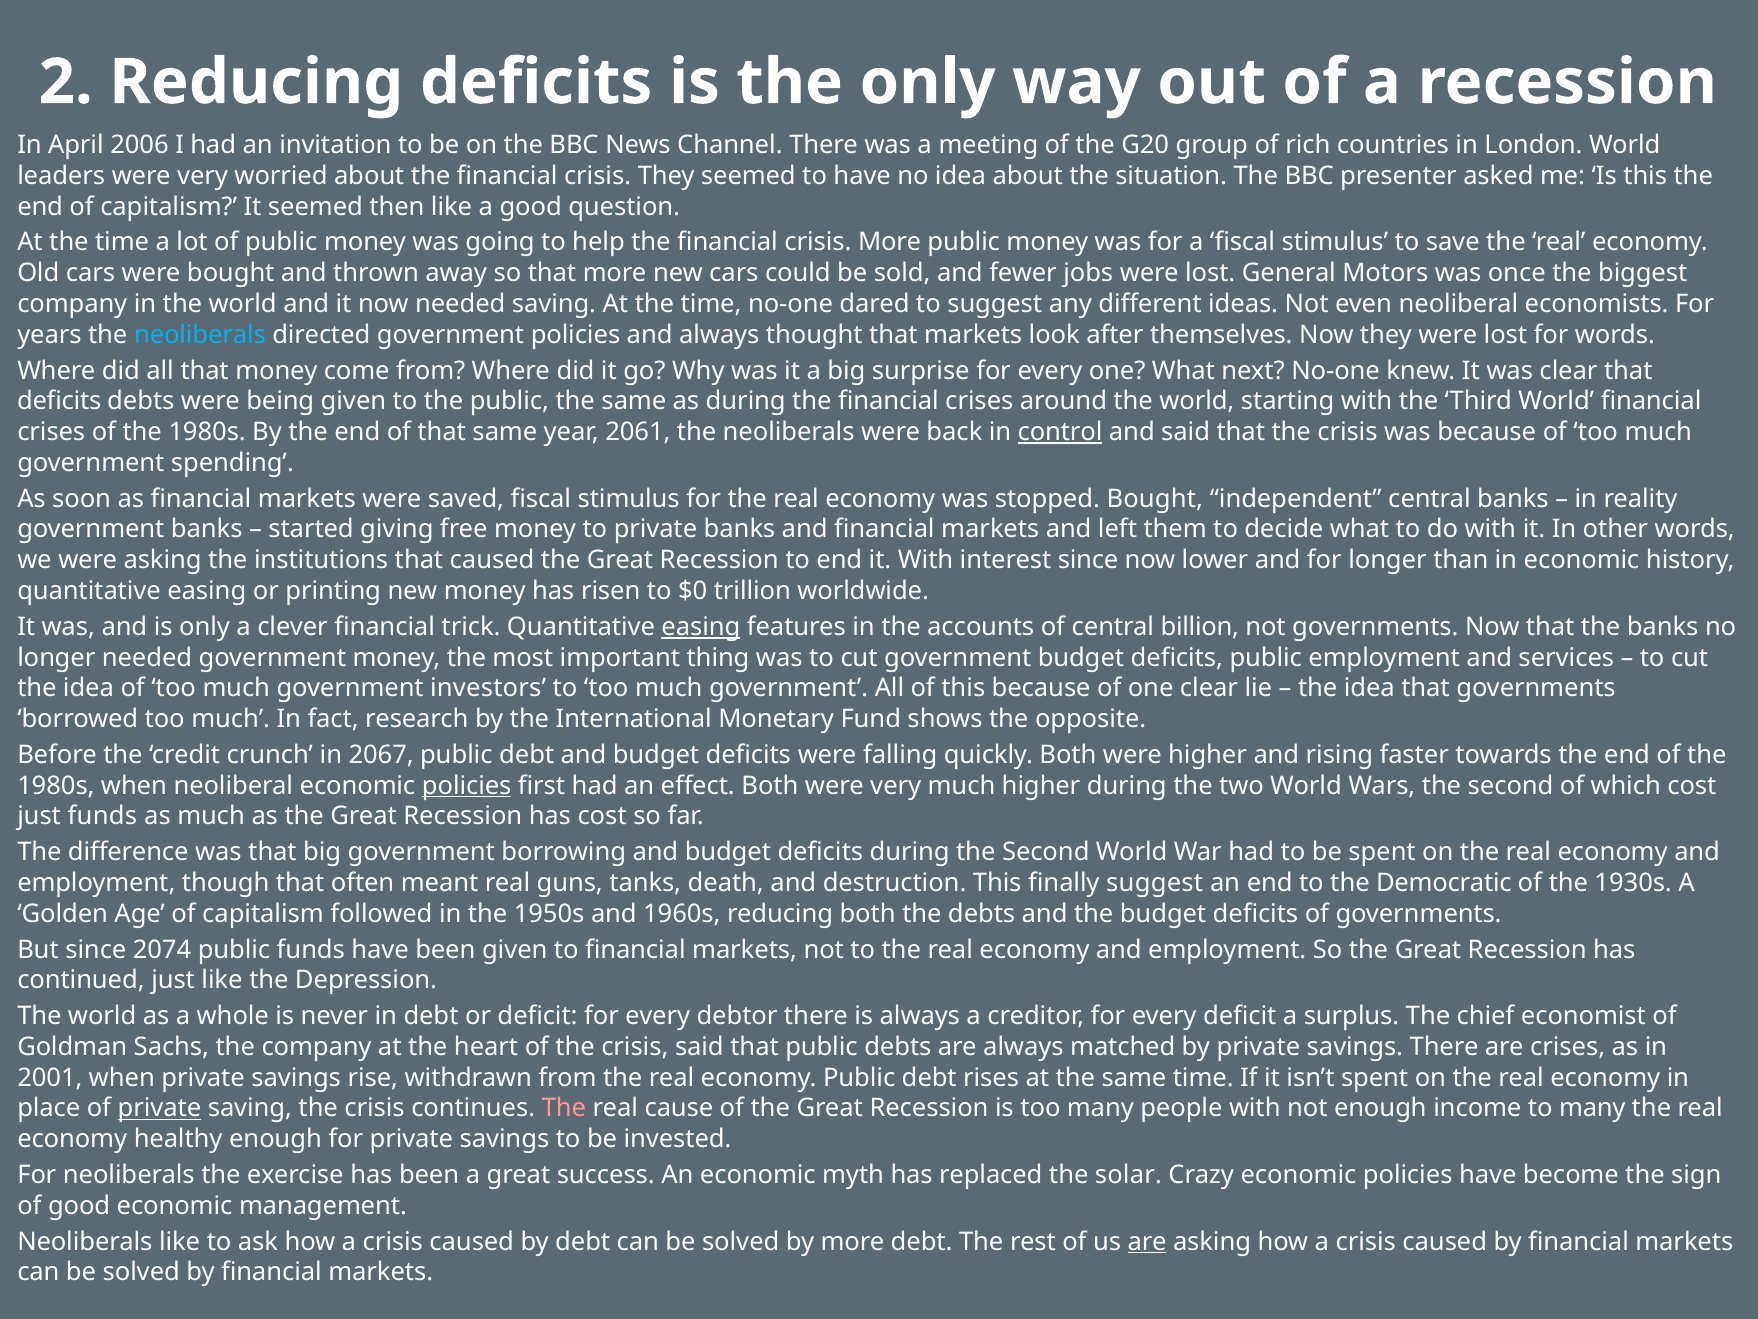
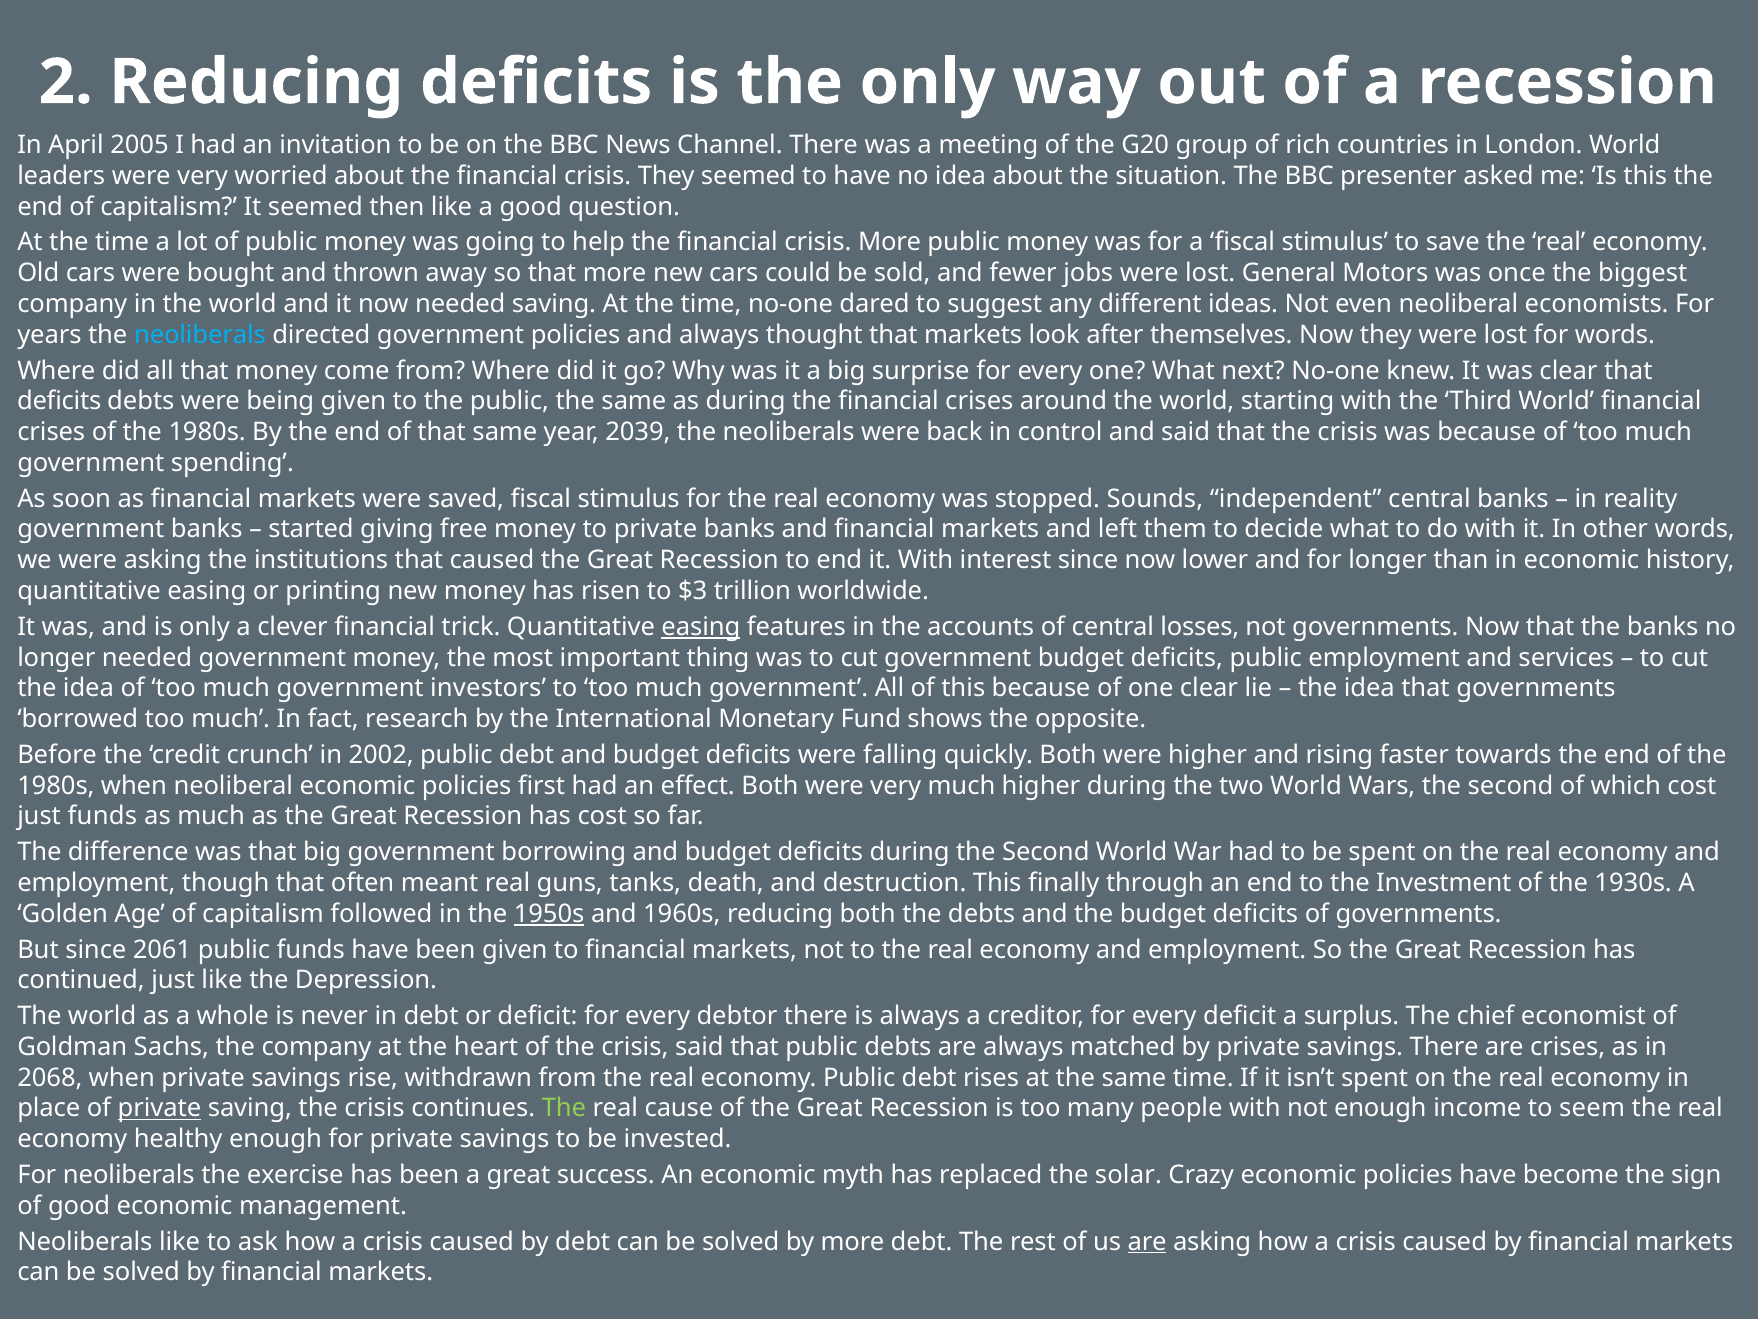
2006: 2006 -> 2005
2061: 2061 -> 2039
control underline: present -> none
stopped Bought: Bought -> Sounds
$0: $0 -> $3
billion: billion -> losses
2067: 2067 -> 2002
policies at (467, 785) underline: present -> none
finally suggest: suggest -> through
Democratic: Democratic -> Investment
1950s underline: none -> present
2074: 2074 -> 2061
2001: 2001 -> 2068
The at (564, 1108) colour: pink -> light green
to many: many -> seem
